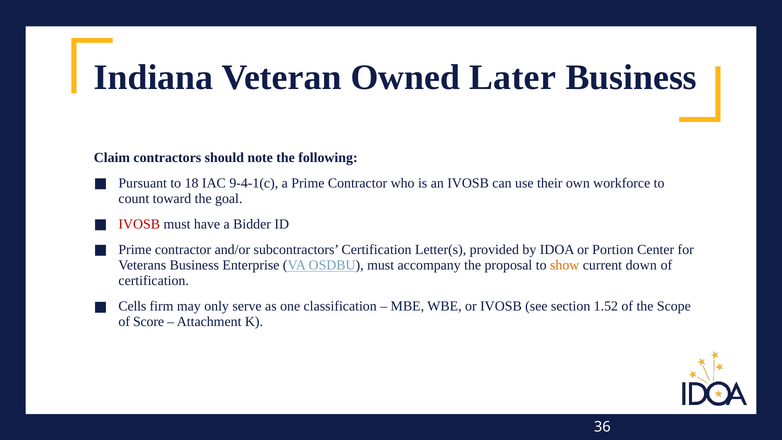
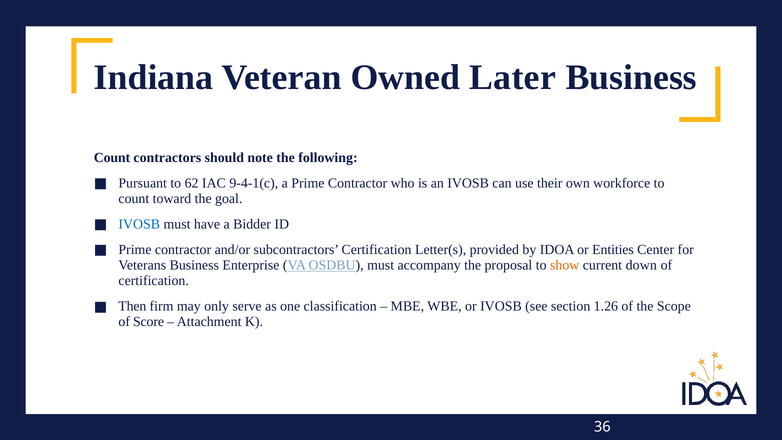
Claim at (112, 157): Claim -> Count
18: 18 -> 62
IVOSB at (139, 224) colour: red -> blue
Portion: Portion -> Entities
Cells: Cells -> Then
1.52: 1.52 -> 1.26
